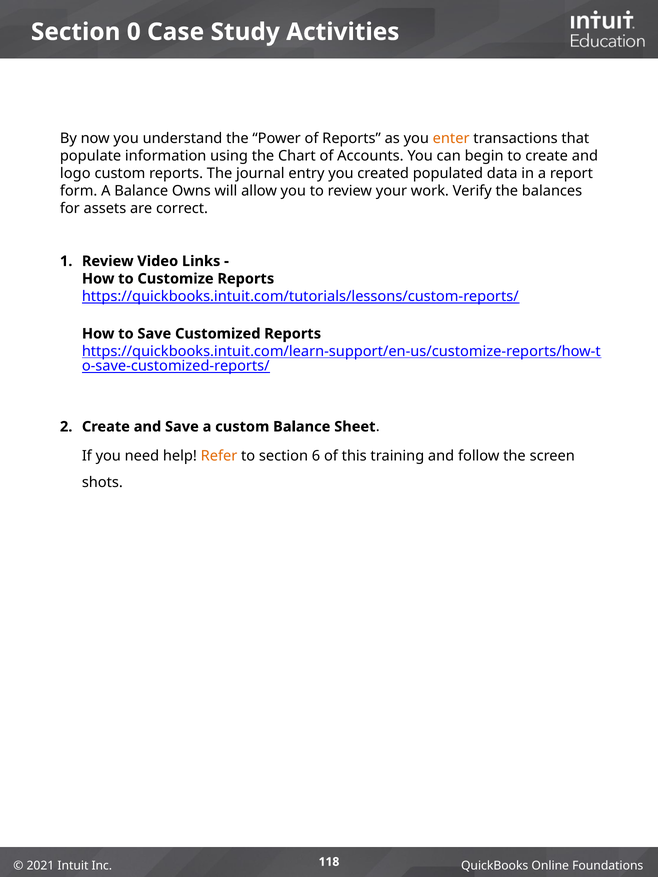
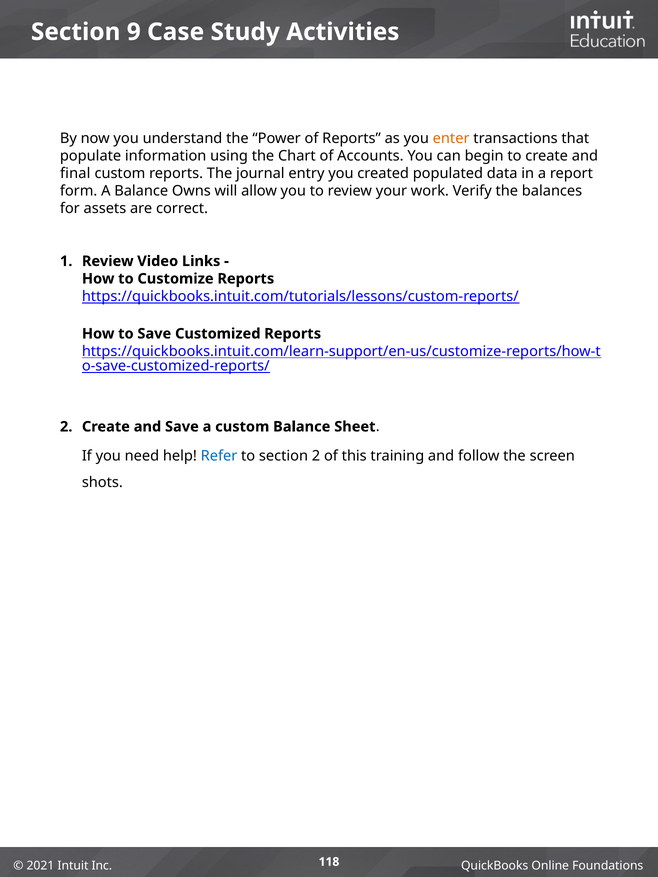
0: 0 -> 9
logo: logo -> final
Refer colour: orange -> blue
section 6: 6 -> 2
